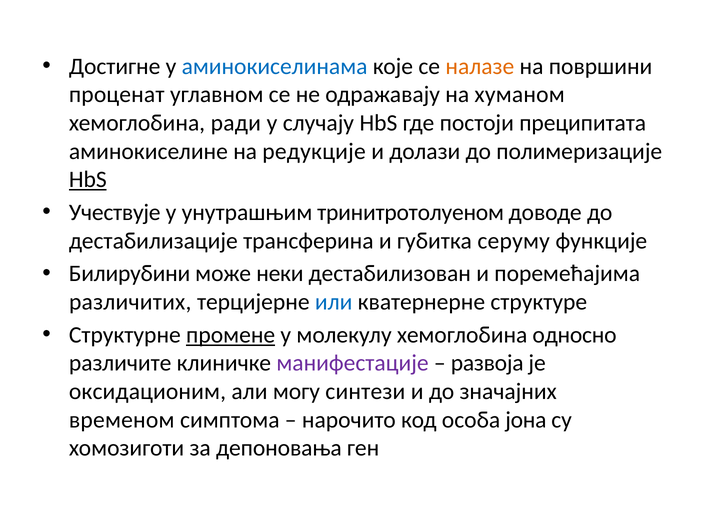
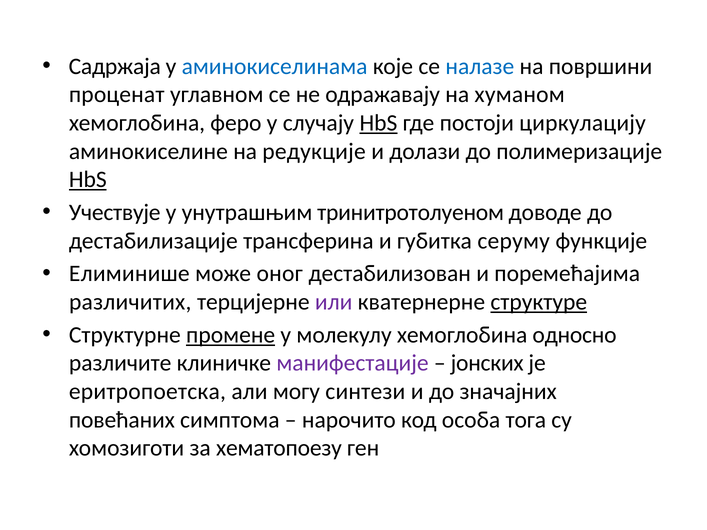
Достигне: Достигне -> Садржаја
налазе colour: orange -> blue
ради: ради -> феро
HbS at (378, 123) underline: none -> present
преципитата: преципитата -> циркулацију
Билирубини: Билирубини -> Елиминише
неки: неки -> оног
или colour: blue -> purple
структуре underline: none -> present
развоја: развоја -> јонских
оксидационим: оксидационим -> еритропоетска
временом: временом -> повећаних
јона: јона -> тога
депоновања: депоновања -> хематопоезу
